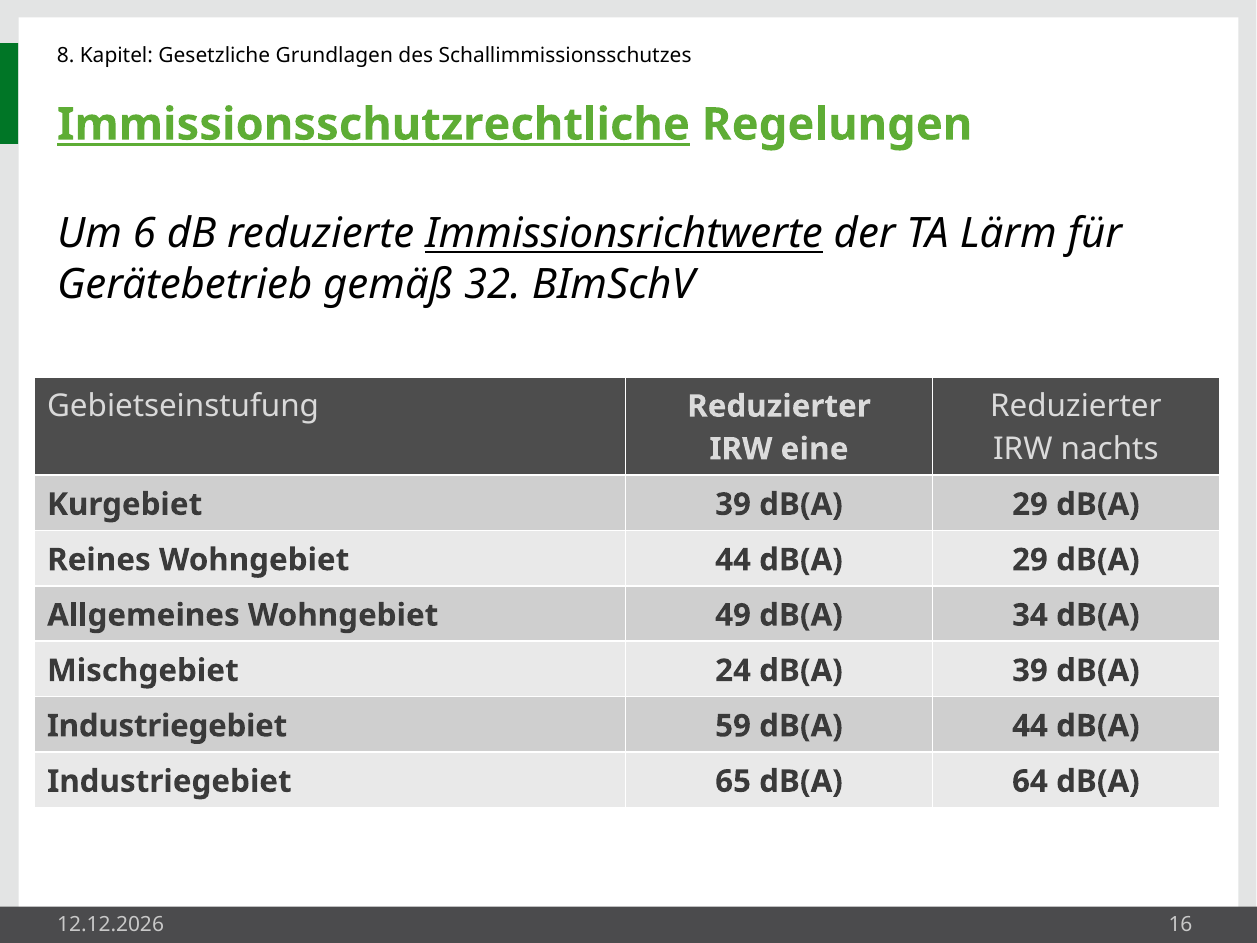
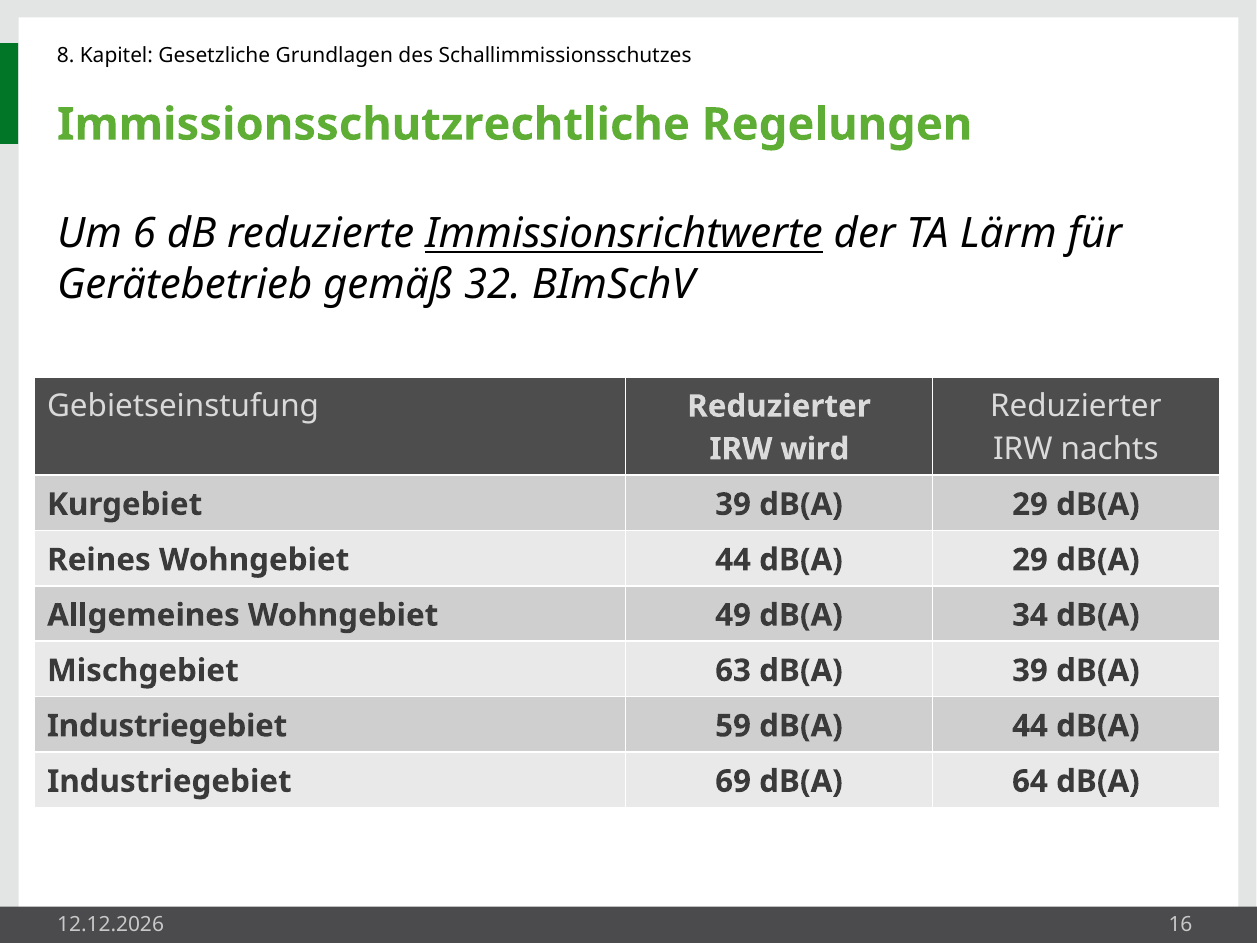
Immissionsschutzrechtliche underline: present -> none
eine: eine -> wird
24: 24 -> 63
65: 65 -> 69
